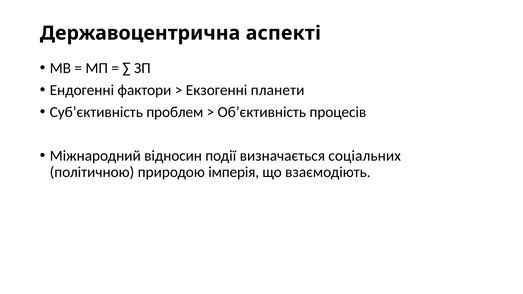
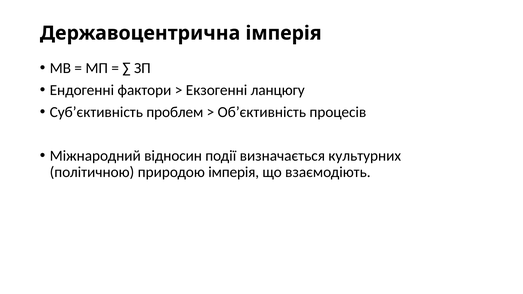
Державоцентрична аспекті: аспекті -> імперія
планети: планети -> ланцюгу
соціальних: соціальних -> культурних
